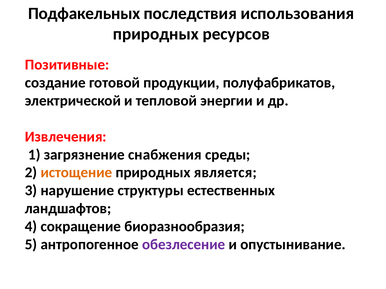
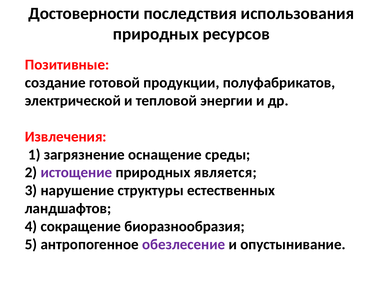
Подфакельных: Подфакельных -> Достоверности
снабжения: снабжения -> оснащение
истощение colour: orange -> purple
